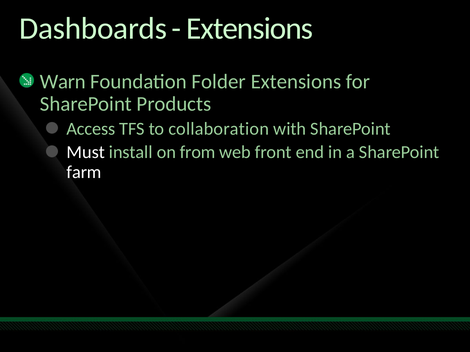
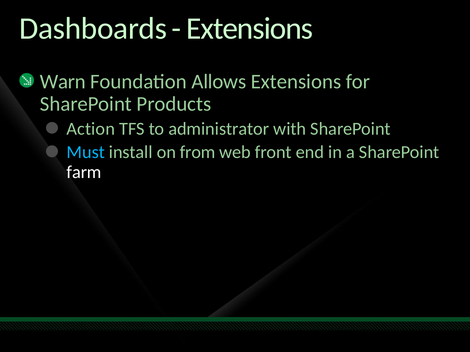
Folder: Folder -> Allows
Access: Access -> Action
collaboration: collaboration -> administrator
Must colour: white -> light blue
